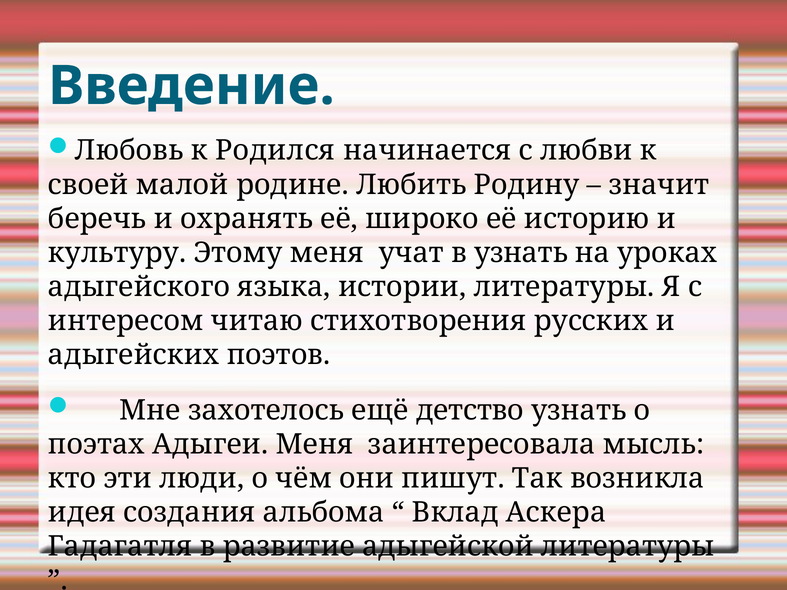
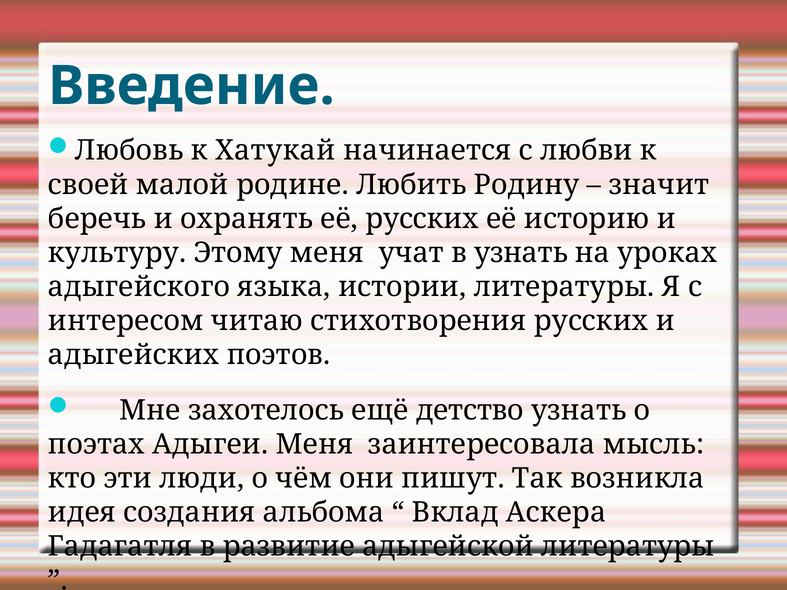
Родился: Родился -> Хатукай
её широко: широко -> русских
